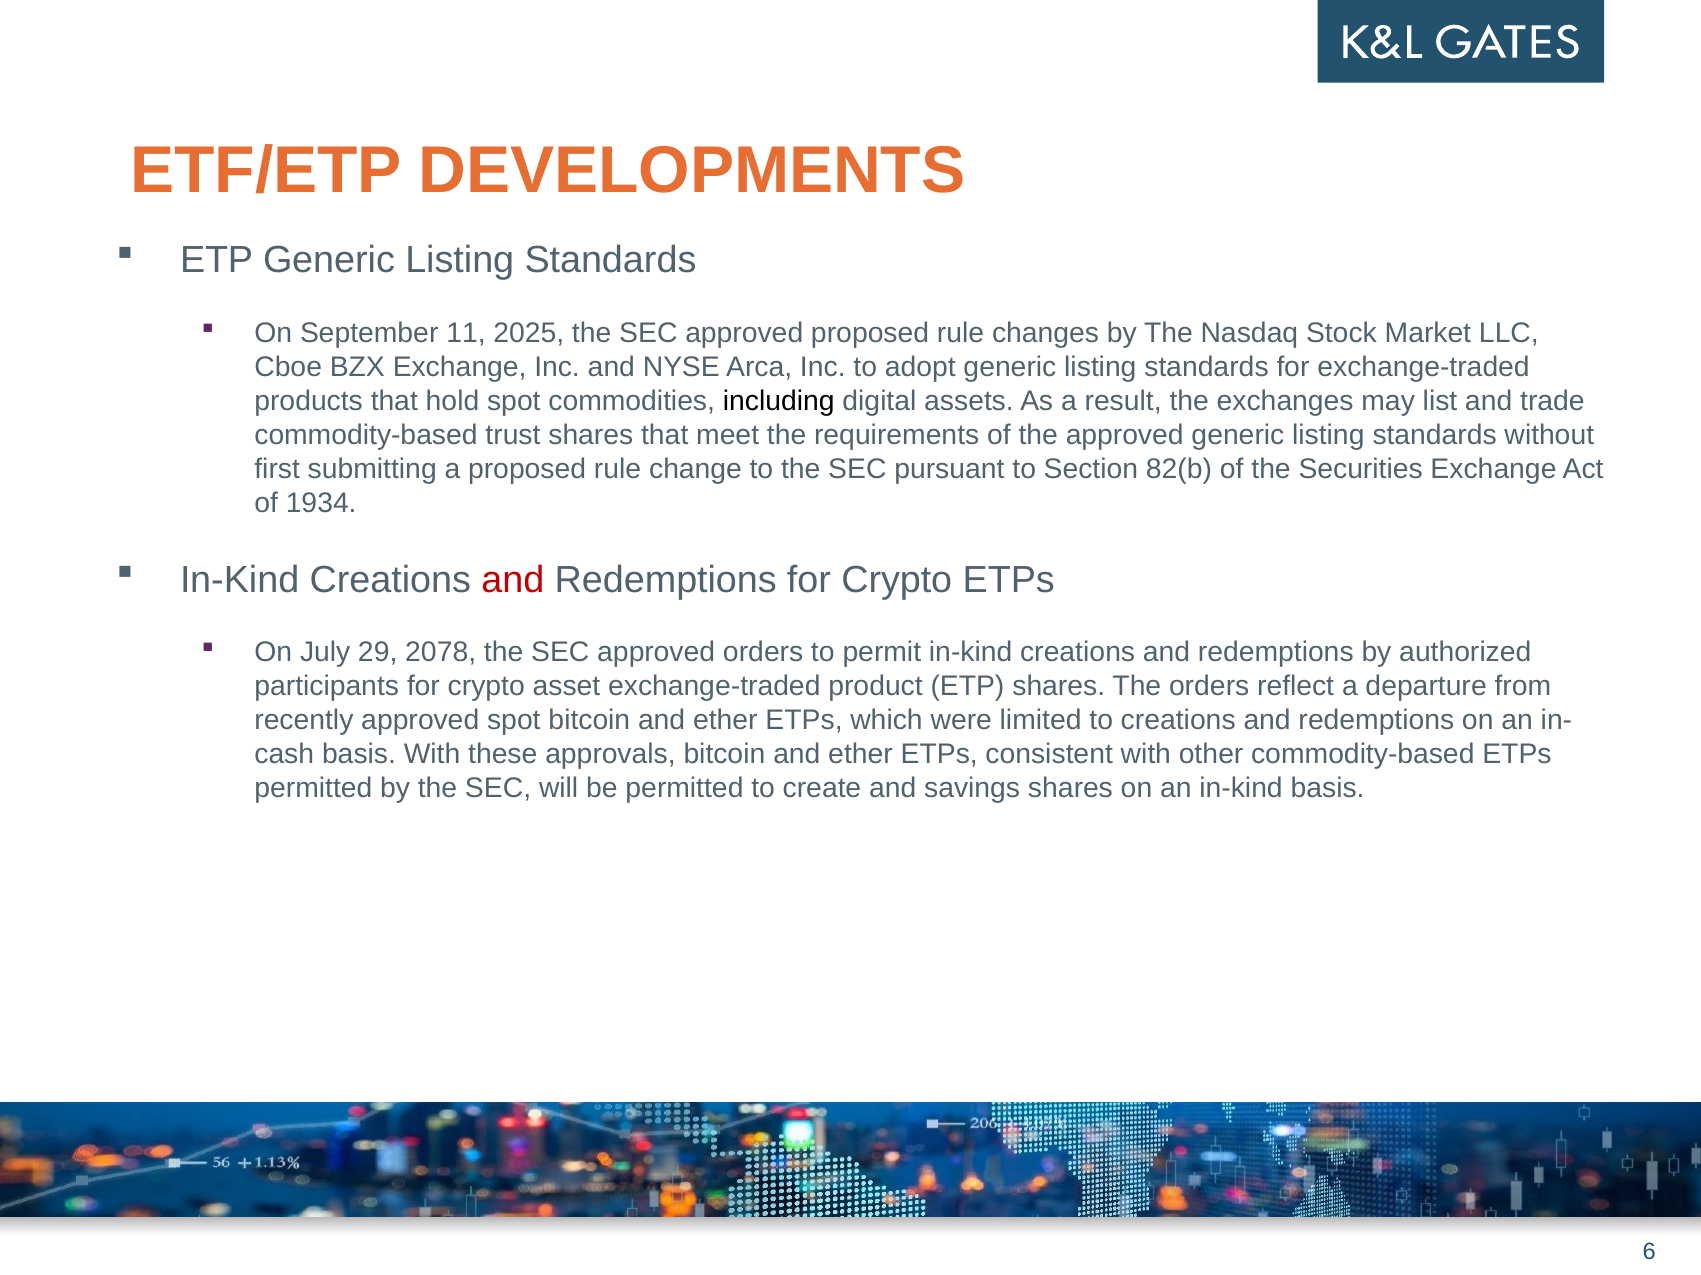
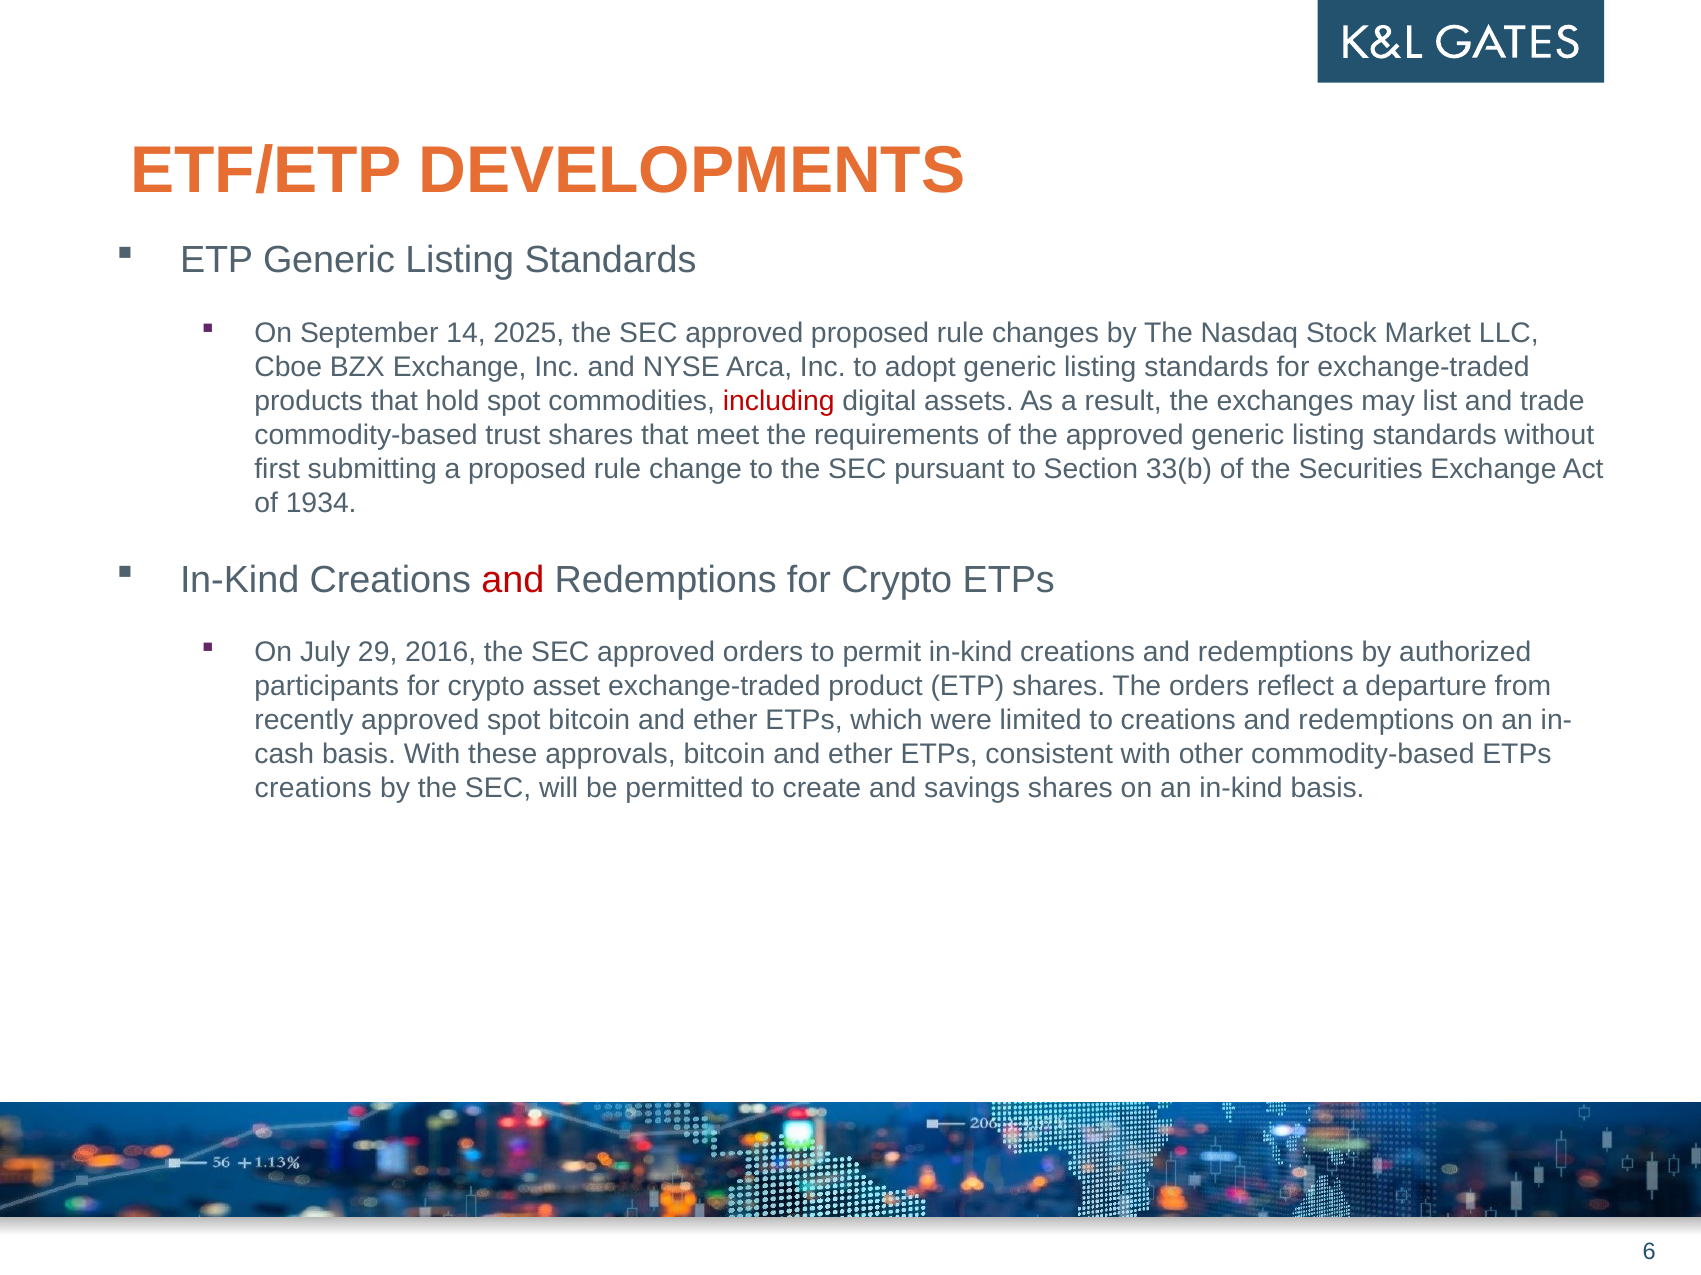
11: 11 -> 14
including colour: black -> red
82(b: 82(b -> 33(b
2078: 2078 -> 2016
permitted at (313, 789): permitted -> creations
